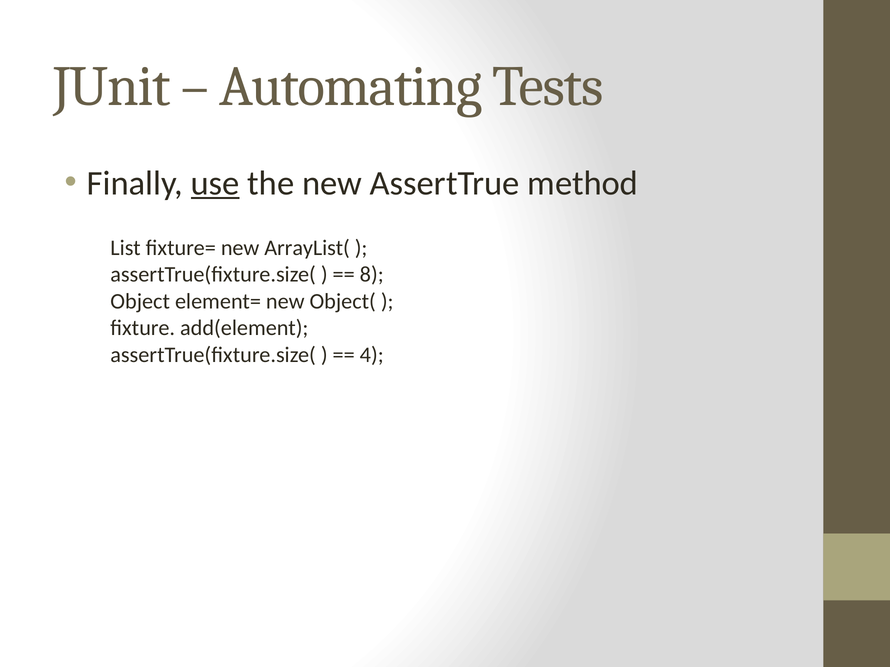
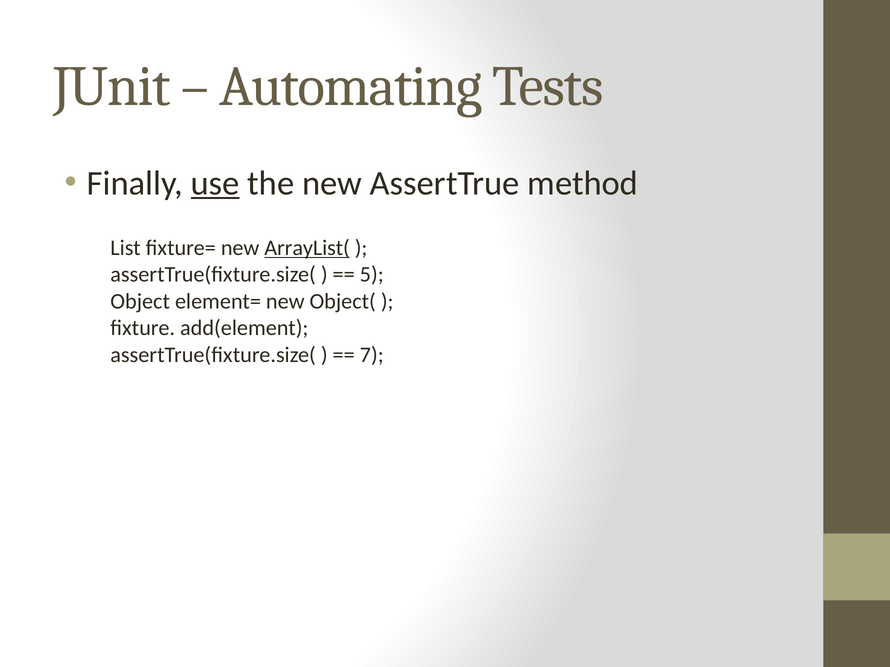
ArrayList( underline: none -> present
8: 8 -> 5
4: 4 -> 7
